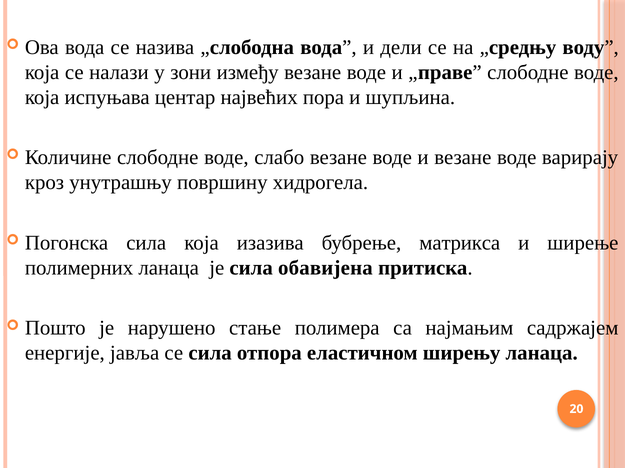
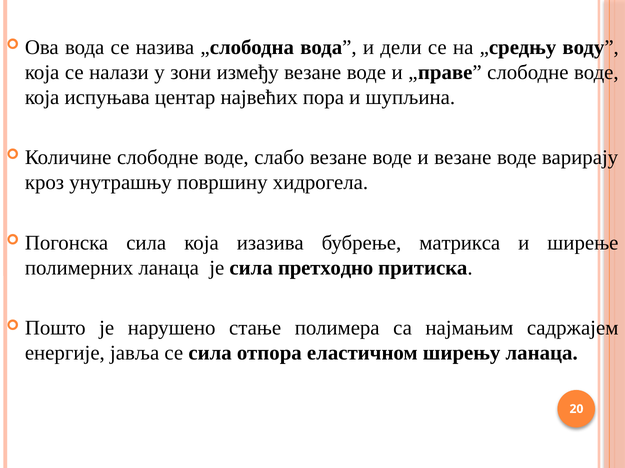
обавијена: обавијена -> претходно
